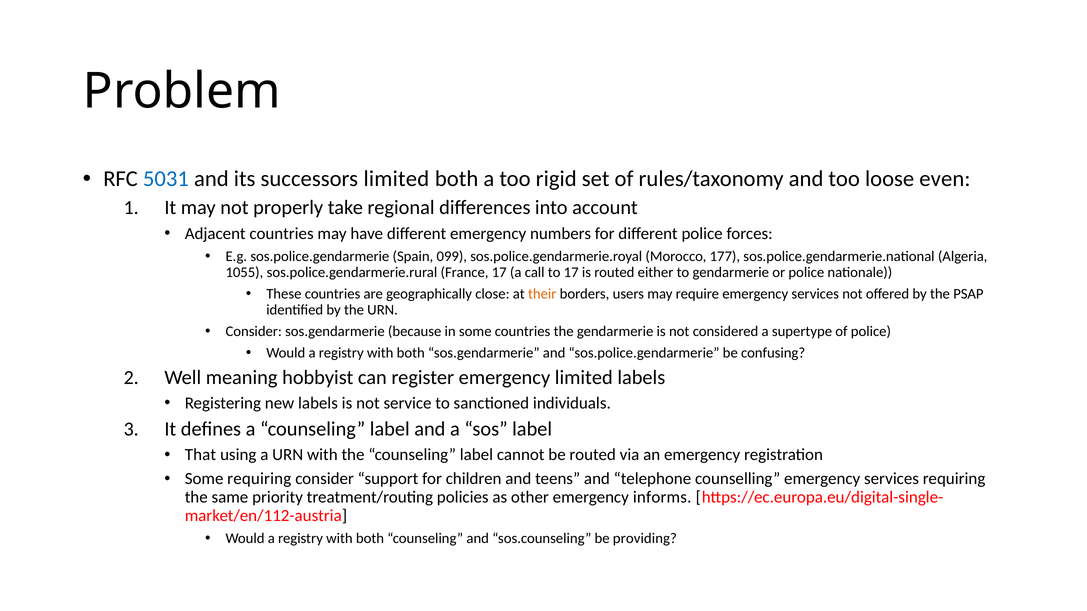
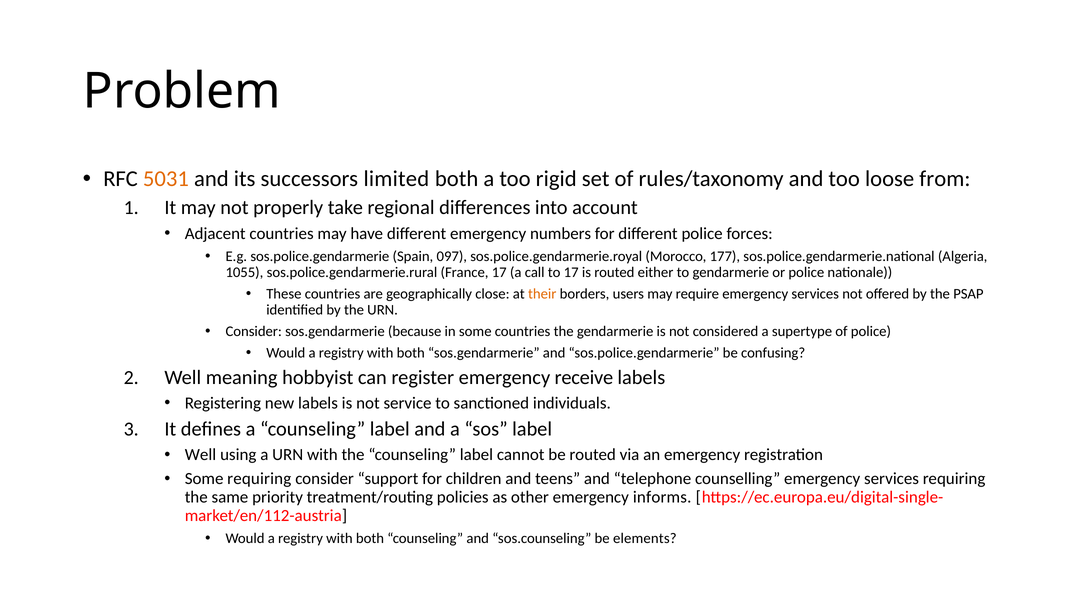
5031 colour: blue -> orange
even: even -> from
099: 099 -> 097
emergency limited: limited -> receive
That at (200, 455): That -> Well
providing: providing -> elements
